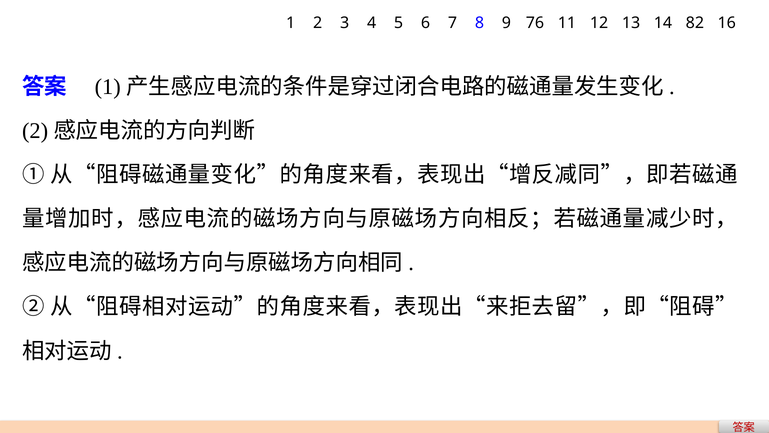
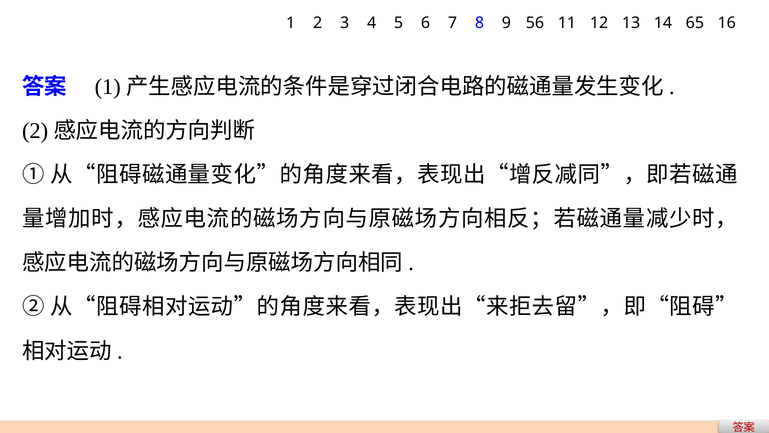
76: 76 -> 56
82: 82 -> 65
